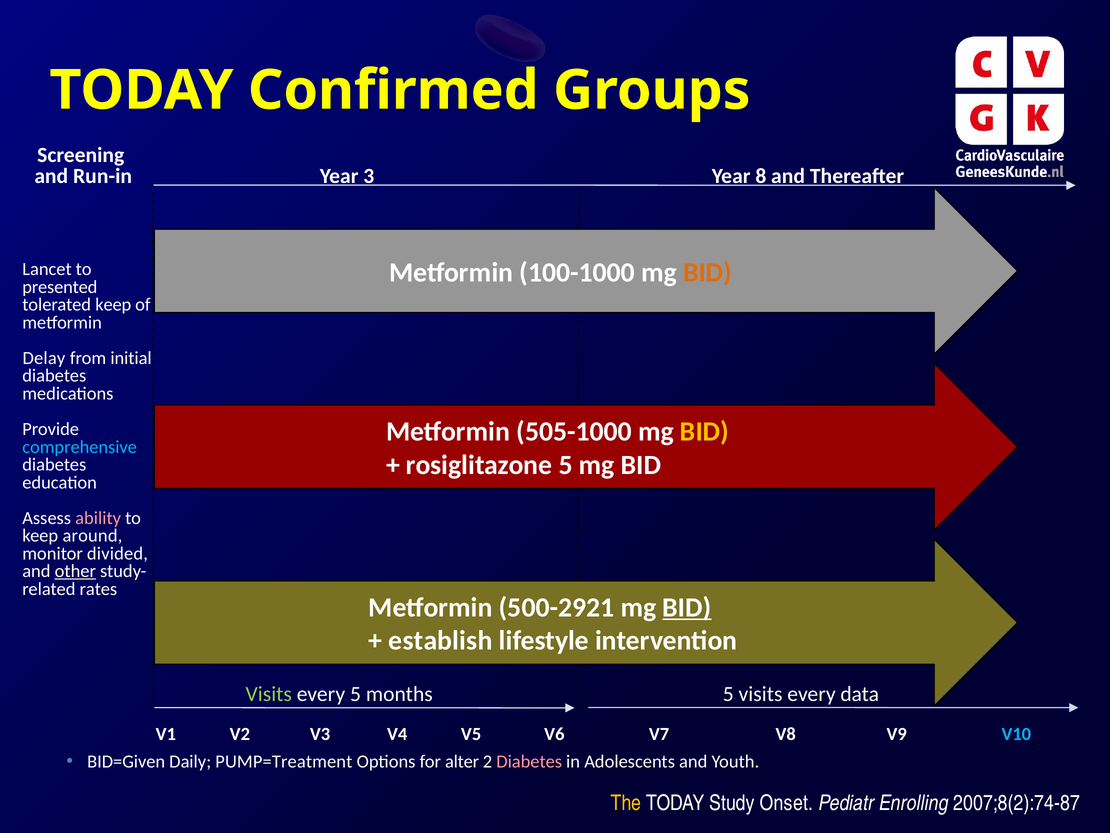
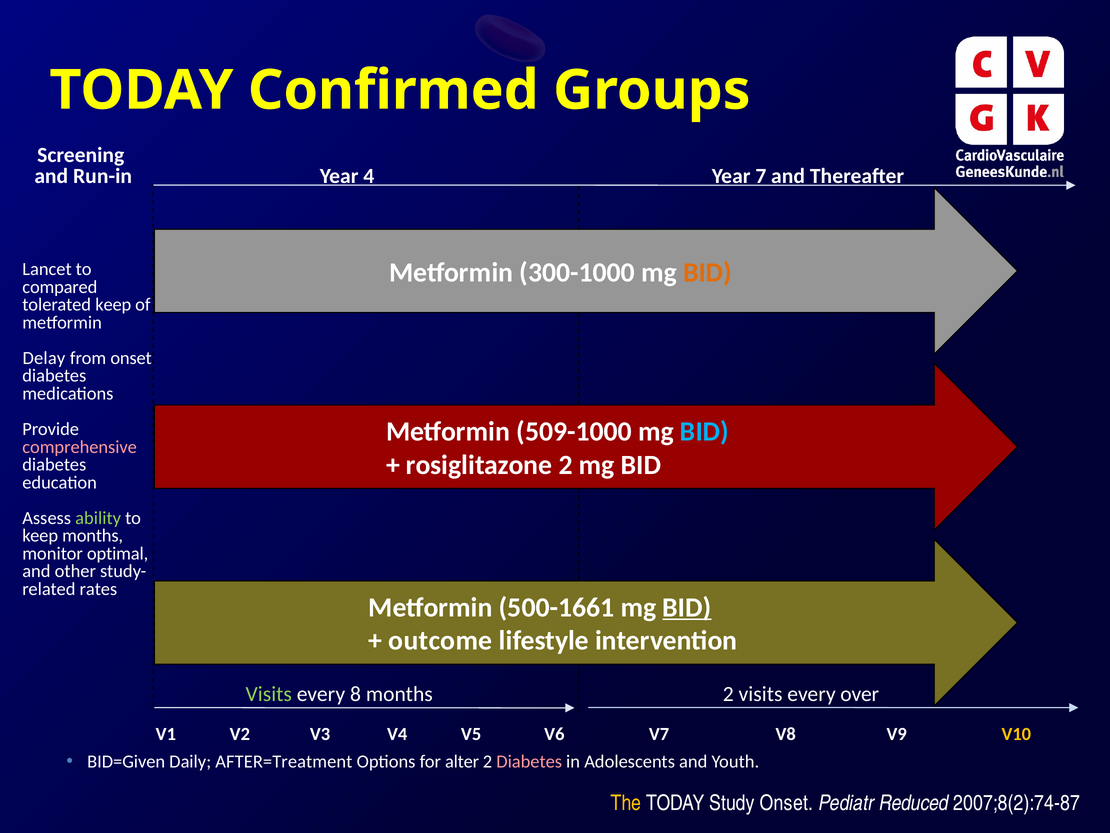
3: 3 -> 4
8: 8 -> 7
100-1000: 100-1000 -> 300-1000
presented: presented -> compared
from initial: initial -> onset
505-1000: 505-1000 -> 509-1000
BID at (704, 431) colour: yellow -> light blue
comprehensive colour: light blue -> pink
rosiglitazone 5: 5 -> 2
ability colour: pink -> light green
keep around: around -> months
divided: divided -> optimal
other underline: present -> none
500-2921: 500-2921 -> 500-1661
establish: establish -> outcome
every 5: 5 -> 8
months 5: 5 -> 2
data: data -> over
V10 colour: light blue -> yellow
PUMP=Treatment: PUMP=Treatment -> AFTER=Treatment
Enrolling: Enrolling -> Reduced
